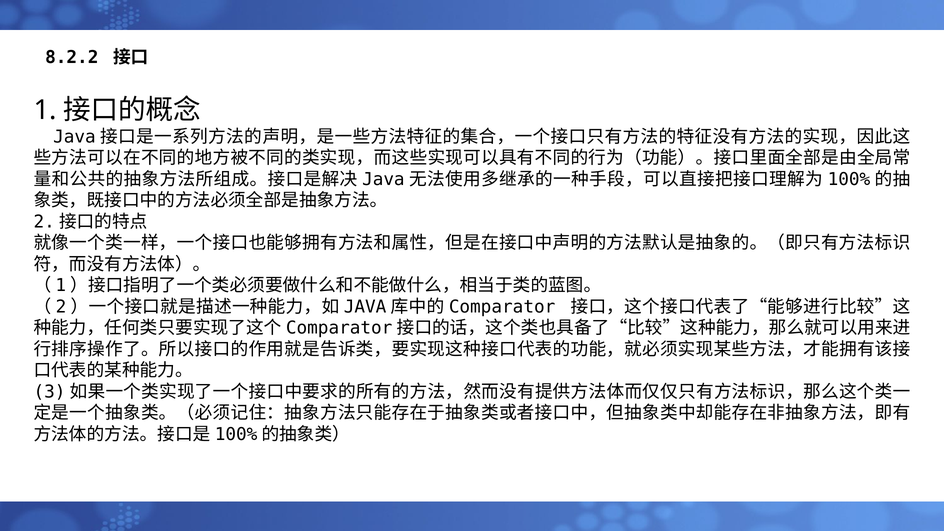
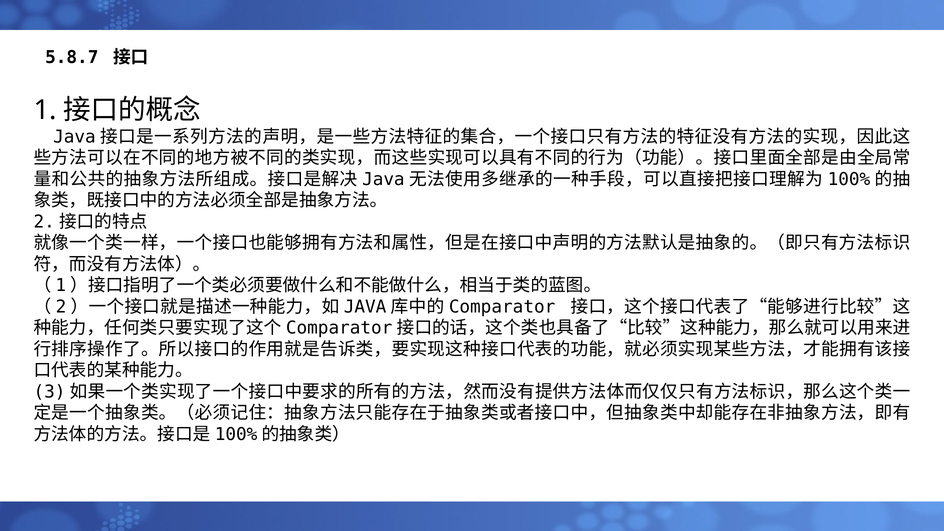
8.2.2: 8.2.2 -> 5.8.7
